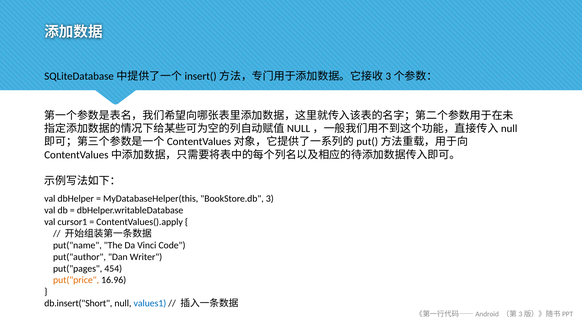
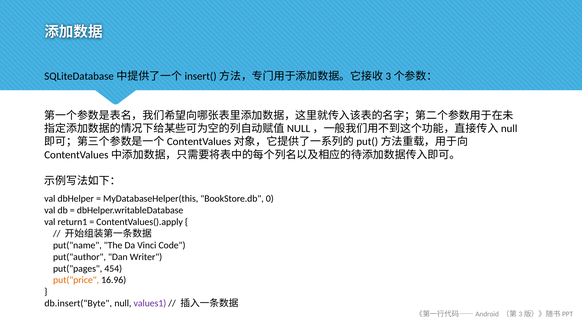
3: 3 -> 0
cursor1: cursor1 -> return1
db.insert("Short: db.insert("Short -> db.insert("Byte
values1 colour: blue -> purple
